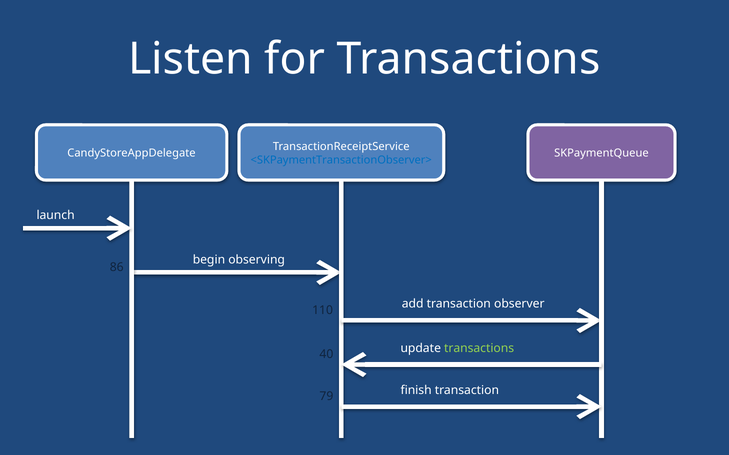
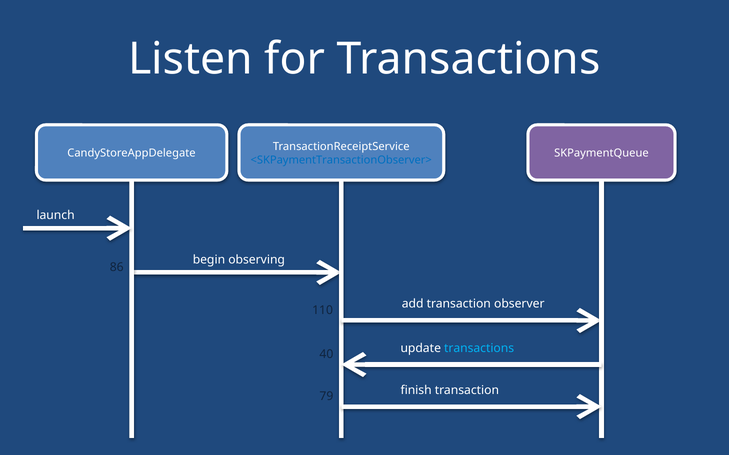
transactions at (479, 348) colour: light green -> light blue
